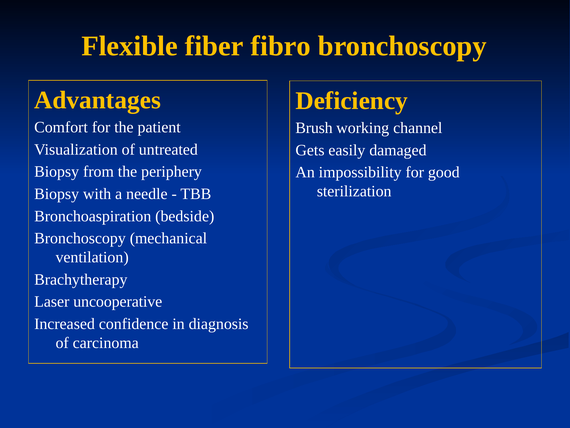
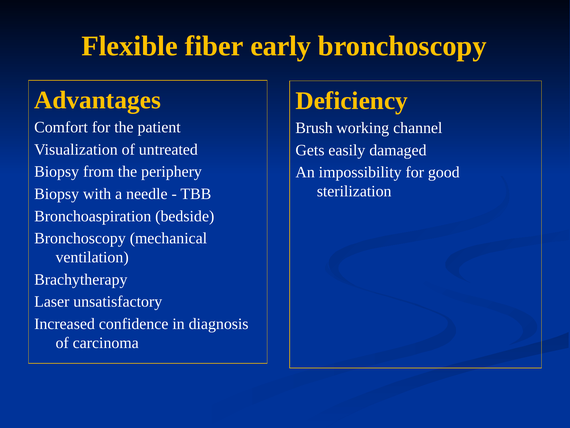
fibro: fibro -> early
uncooperative: uncooperative -> unsatisfactory
